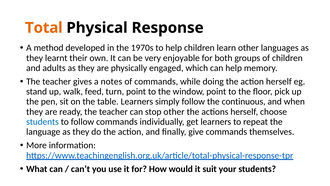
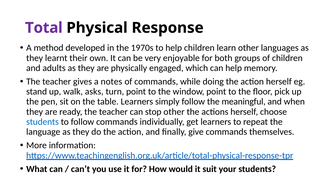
Total colour: orange -> purple
feed: feed -> asks
continuous: continuous -> meaningful
